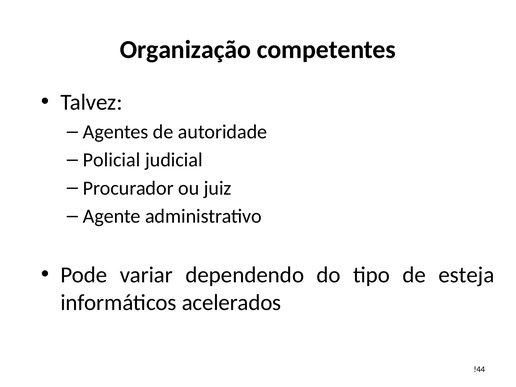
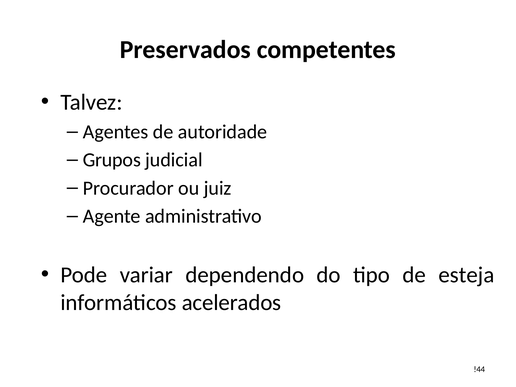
Organização: Organização -> Preservados
Policial: Policial -> Grupos
